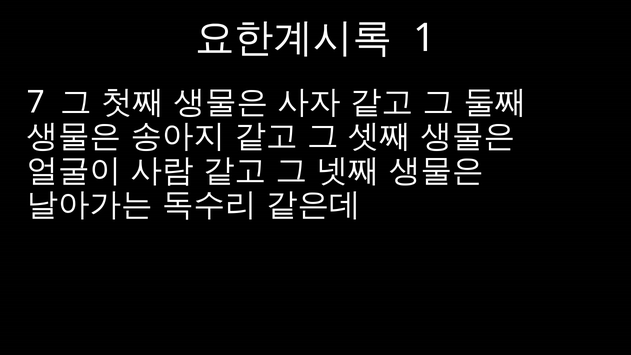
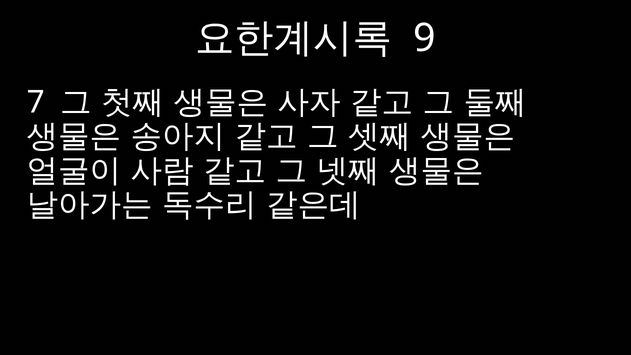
1: 1 -> 9
